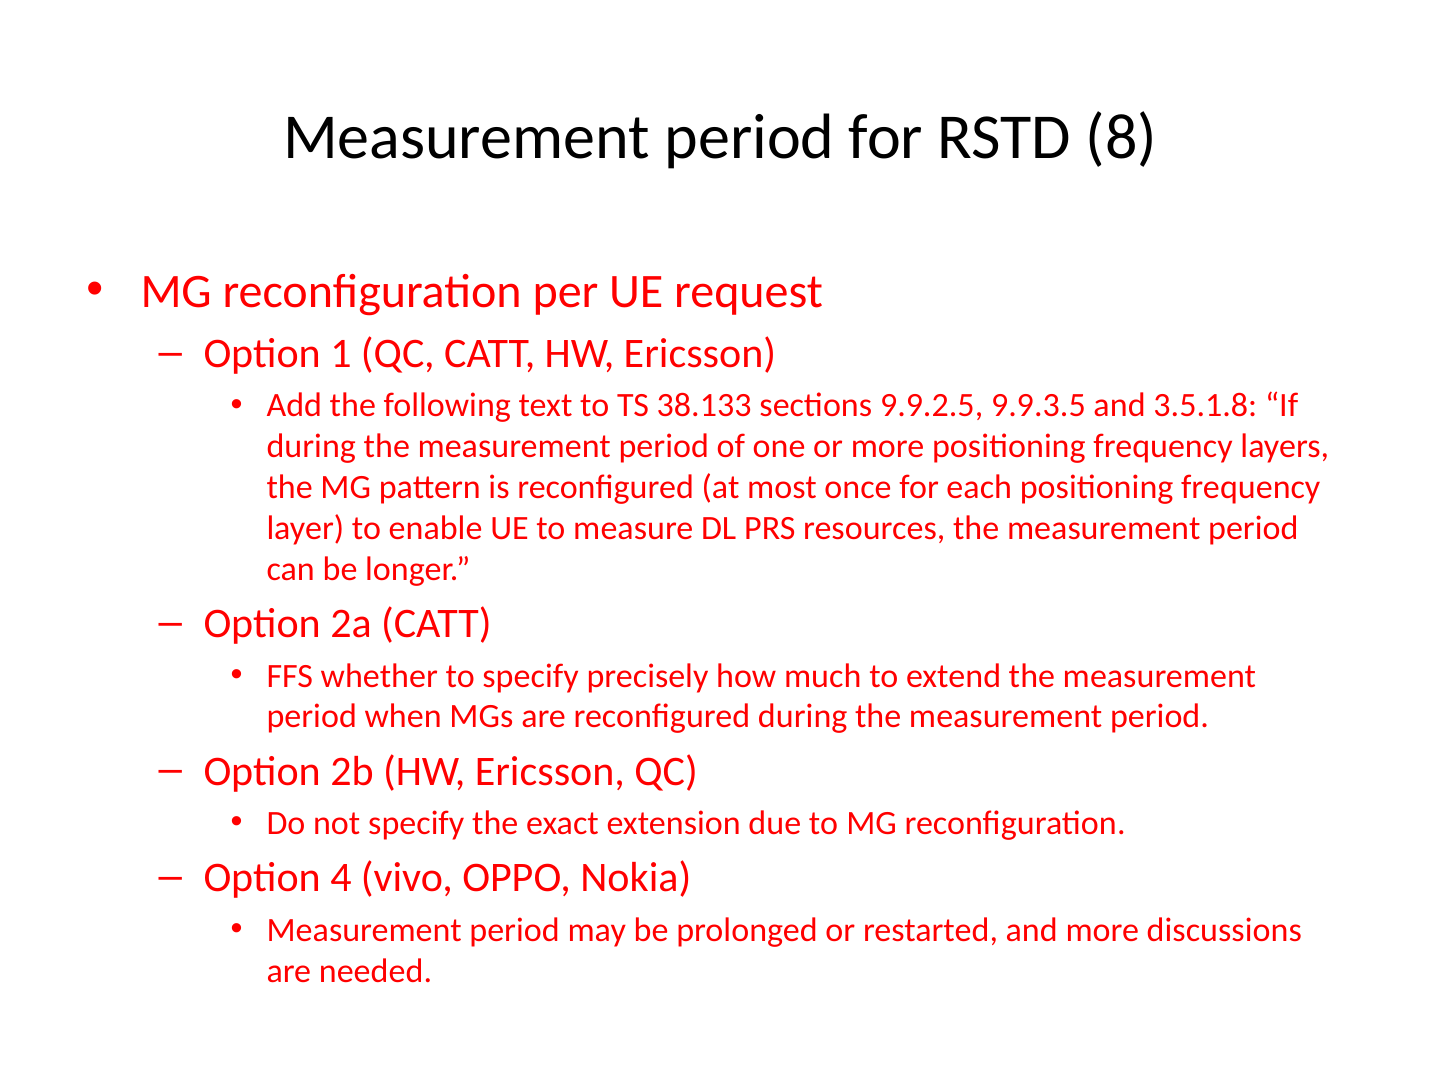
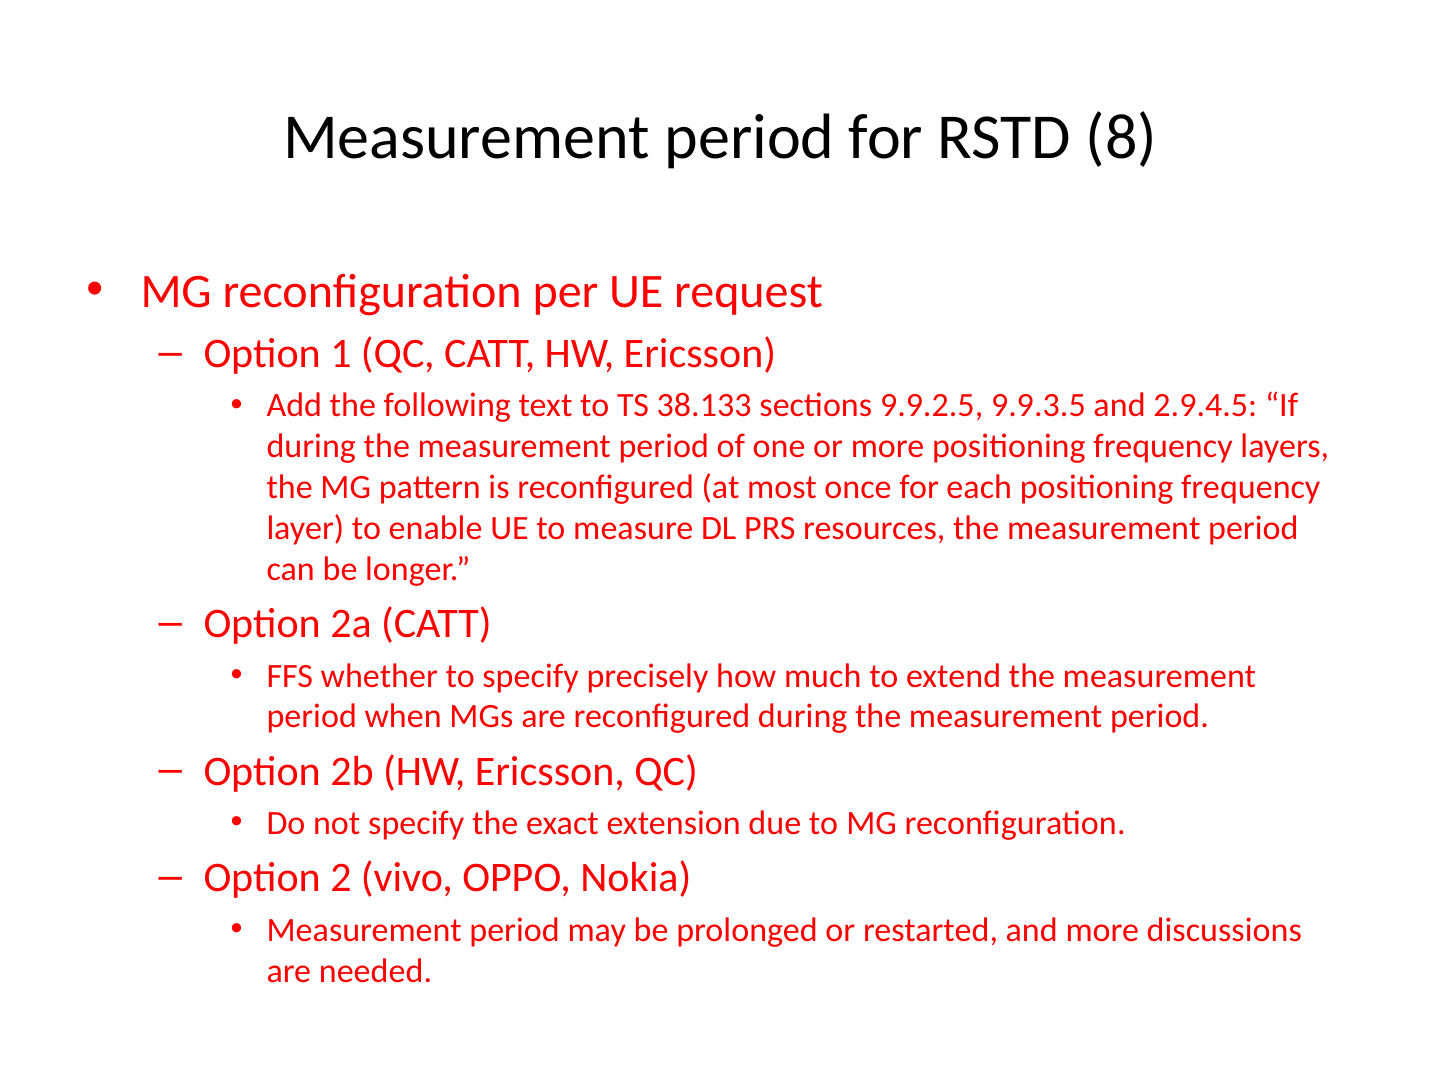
3.5.1.8: 3.5.1.8 -> 2.9.4.5
4: 4 -> 2
